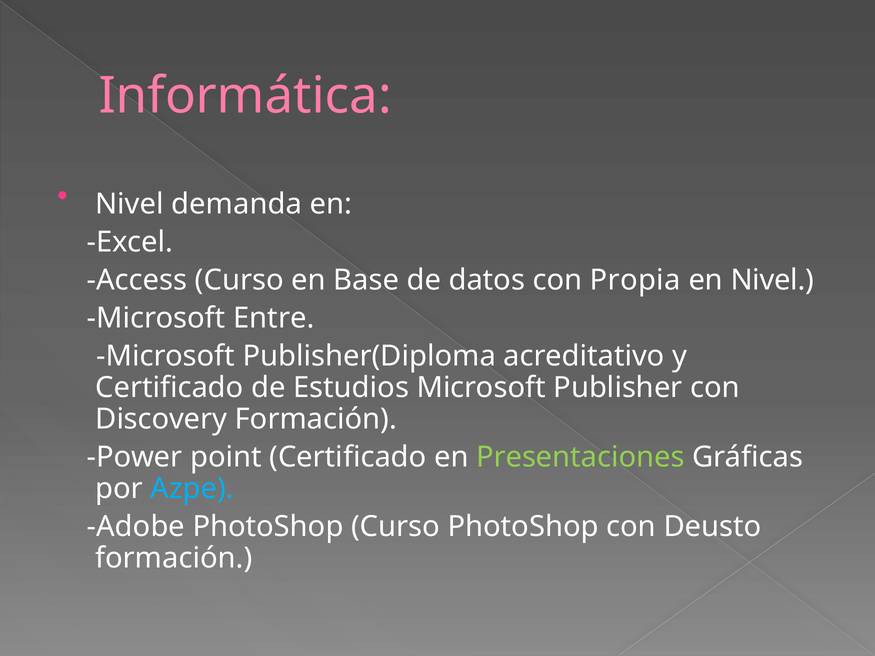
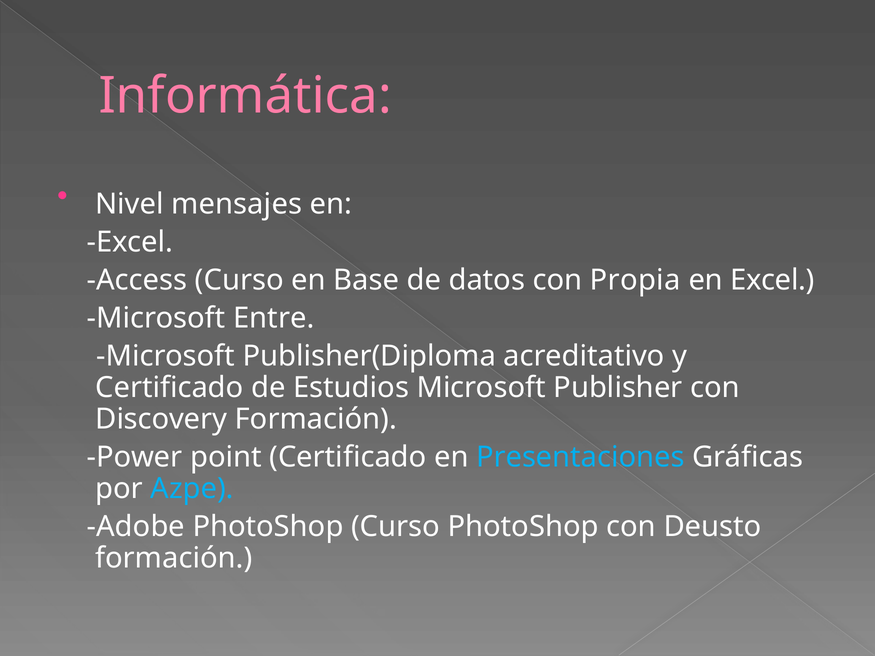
demanda: demanda -> mensajes
Nivel at (772, 280): Nivel -> Excel
Presentaciones colour: light green -> light blue
